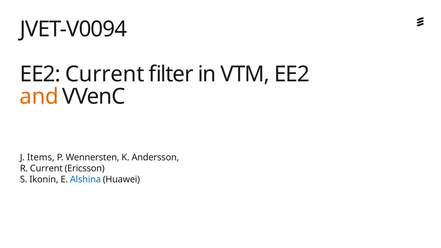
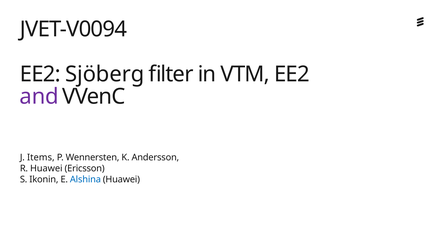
EE2 Current: Current -> Sjöberg
and colour: orange -> purple
R Current: Current -> Huawei
